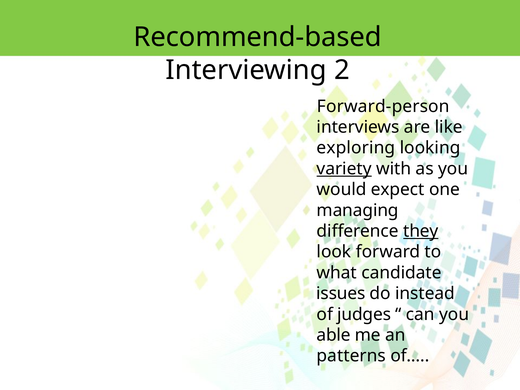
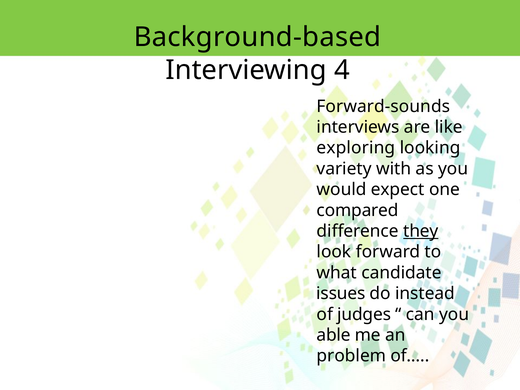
Recommend-based: Recommend-based -> Background-based
2: 2 -> 4
Forward-person: Forward-person -> Forward-sounds
variety underline: present -> none
managing: managing -> compared
patterns: patterns -> problem
